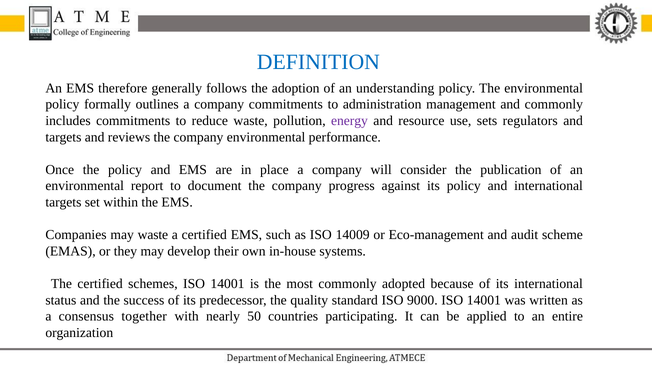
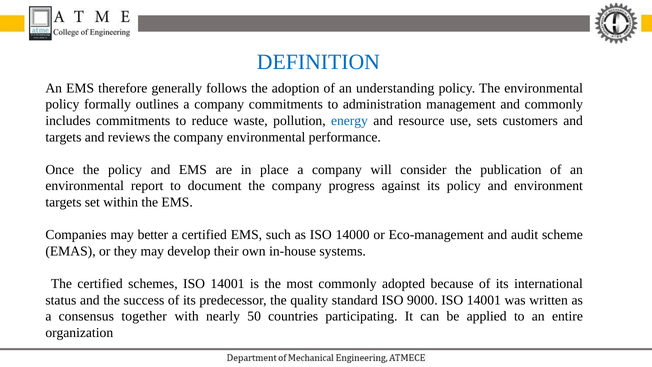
energy colour: purple -> blue
regulators: regulators -> customers
and international: international -> environment
may waste: waste -> better
14009: 14009 -> 14000
